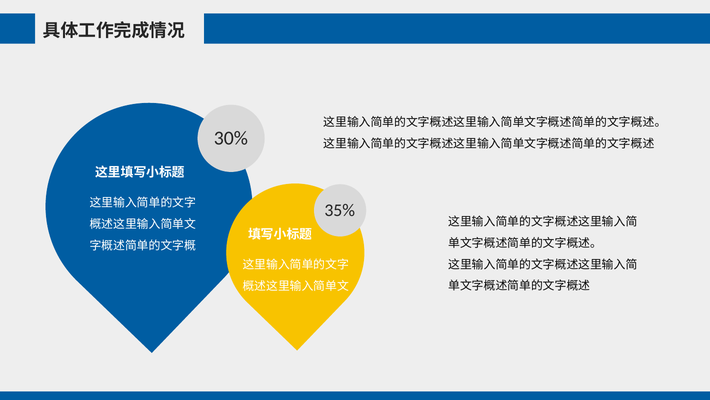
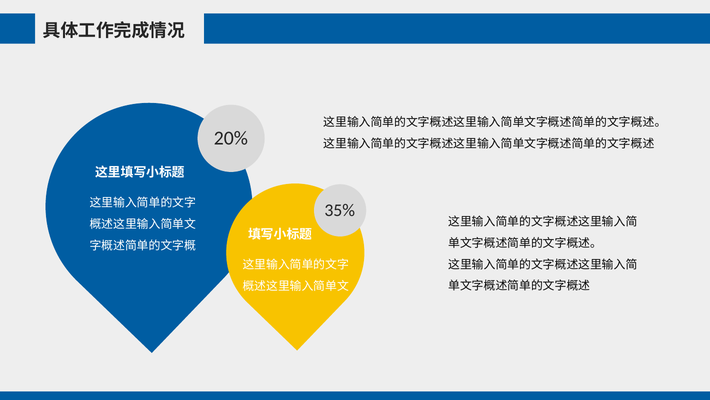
30%: 30% -> 20%
